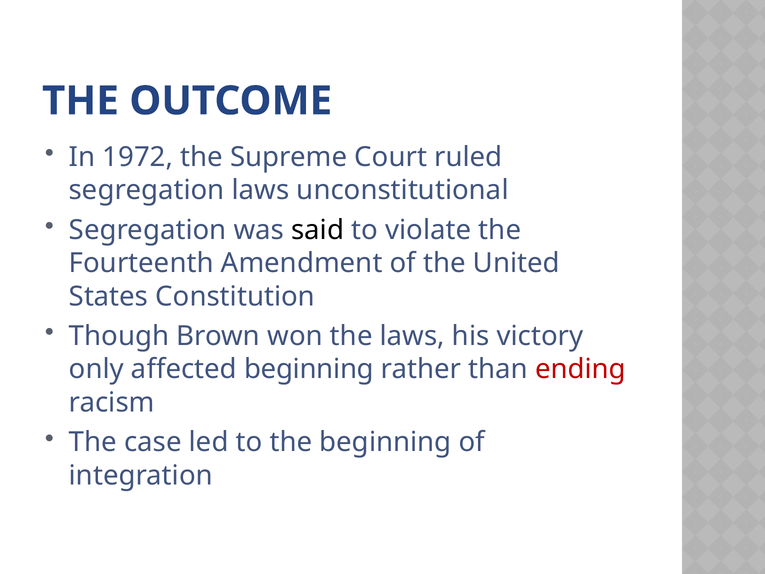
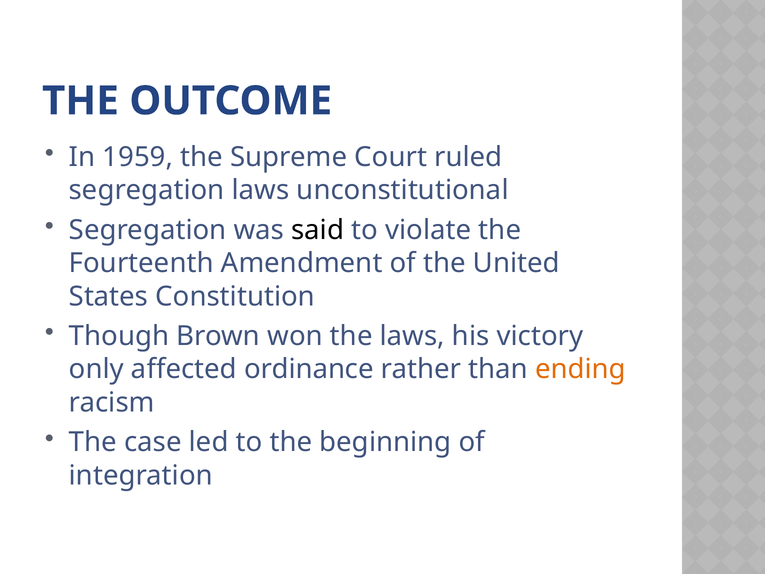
1972: 1972 -> 1959
affected beginning: beginning -> ordinance
ending colour: red -> orange
